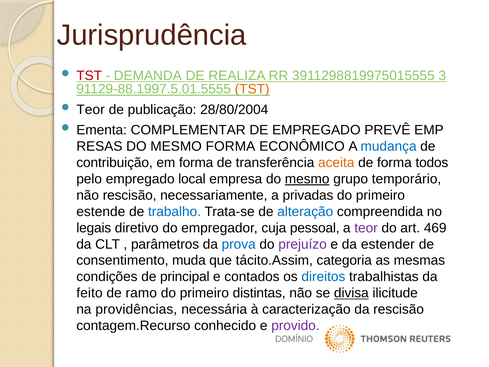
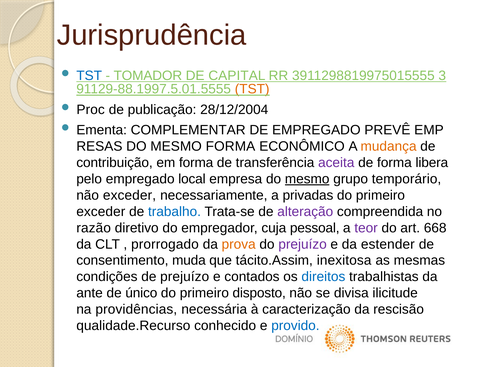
TST at (89, 76) colour: red -> blue
DEMANDA: DEMANDA -> TOMADOR
REALIZA: REALIZA -> CAPITAL
Teor at (91, 109): Teor -> Proc
28/80/2004: 28/80/2004 -> 28/12/2004
mudança colour: blue -> orange
aceita colour: orange -> purple
todos: todos -> libera
não rescisão: rescisão -> exceder
estende at (101, 211): estende -> exceder
alteração colour: blue -> purple
legais: legais -> razão
469: 469 -> 668
parâmetros: parâmetros -> prorrogado
prova colour: blue -> orange
categoria: categoria -> inexitosa
de principal: principal -> prejuízo
feito: feito -> ante
ramo: ramo -> único
distintas: distintas -> disposto
divisa underline: present -> none
contagem.Recurso: contagem.Recurso -> qualidade.Recurso
provido colour: purple -> blue
